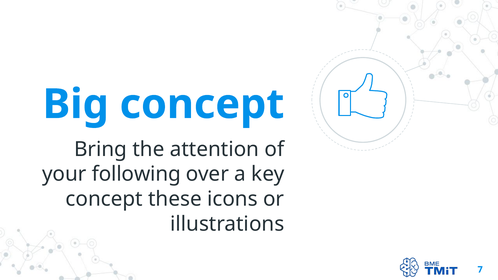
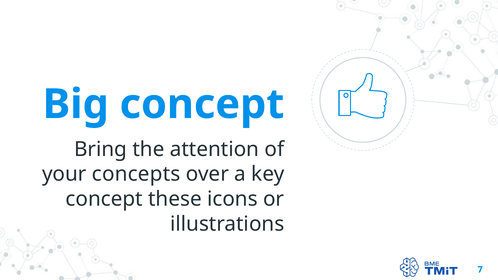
following: following -> concepts
